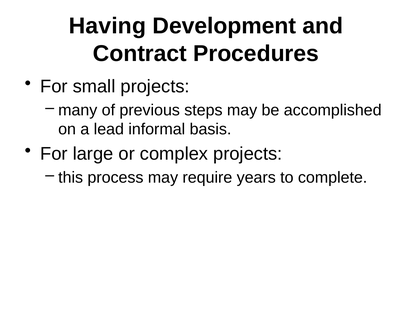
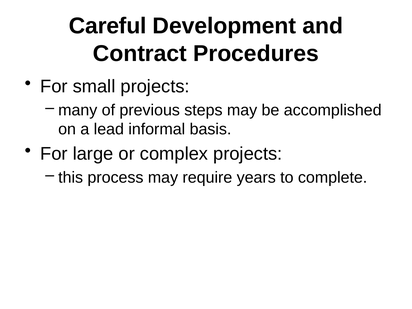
Having: Having -> Careful
